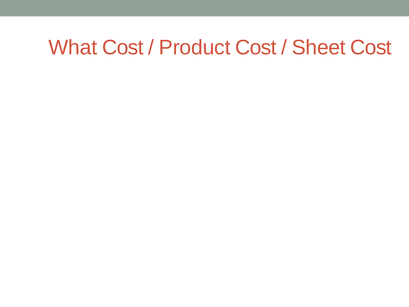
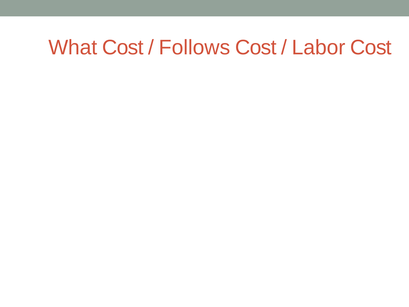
Product: Product -> Follows
Sheet: Sheet -> Labor
